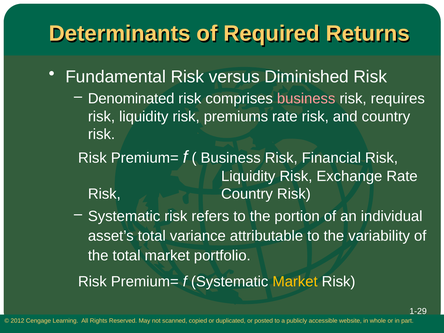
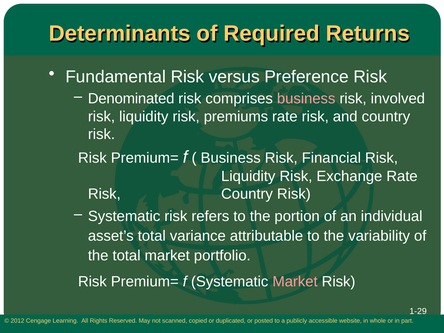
Diminished: Diminished -> Preference
requires: requires -> involved
Market at (295, 282) colour: yellow -> pink
